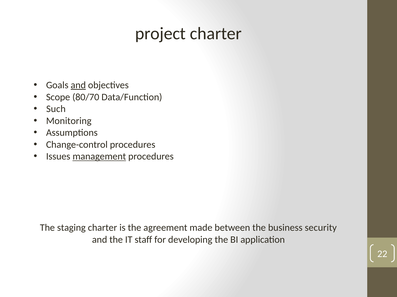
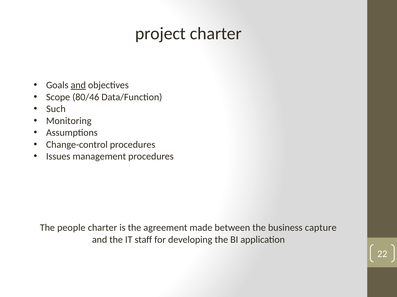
80/70: 80/70 -> 80/46
management underline: present -> none
staging: staging -> people
security: security -> capture
